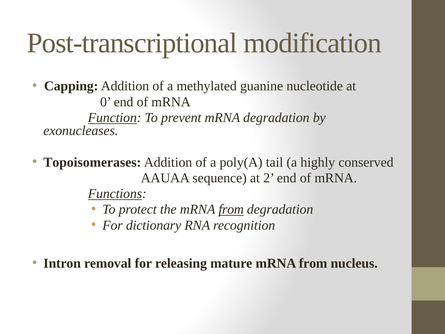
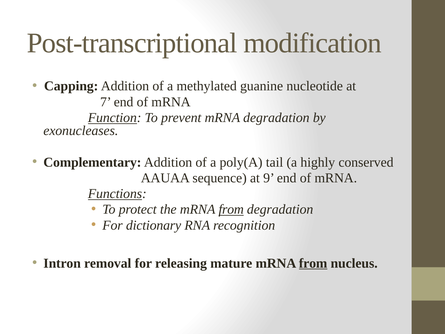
0: 0 -> 7
Topoisomerases: Topoisomerases -> Complementary
2: 2 -> 9
from at (313, 263) underline: none -> present
